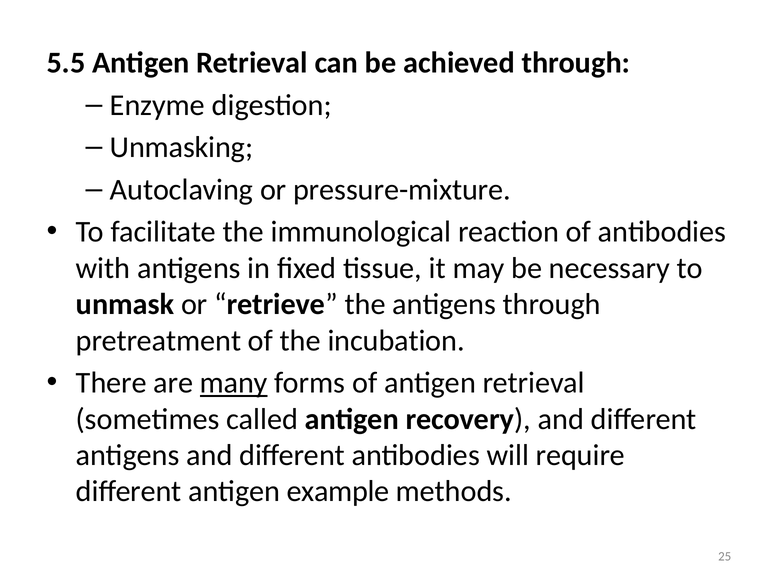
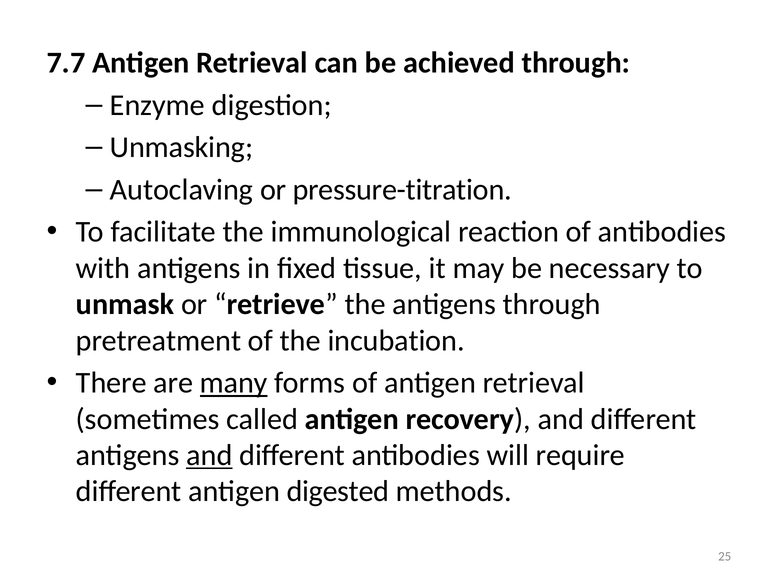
5.5: 5.5 -> 7.7
pressure-mixture: pressure-mixture -> pressure-titration
and at (209, 456) underline: none -> present
example: example -> digested
